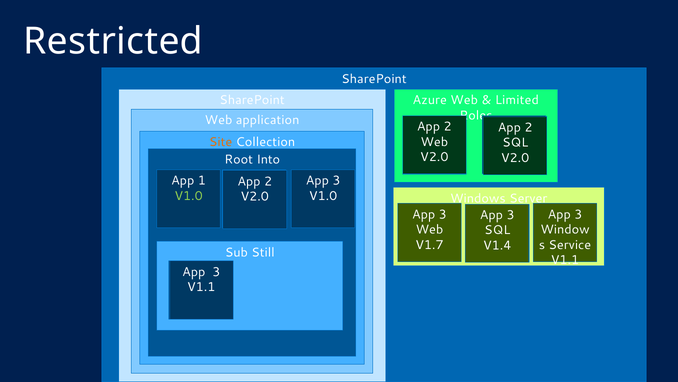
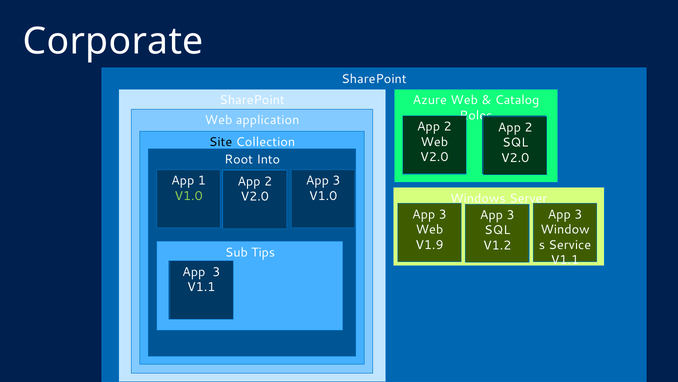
Restricted: Restricted -> Corporate
Limited: Limited -> Catalog
Site colour: orange -> black
V1.7: V1.7 -> V1.9
V1.4: V1.4 -> V1.2
Still: Still -> Tips
